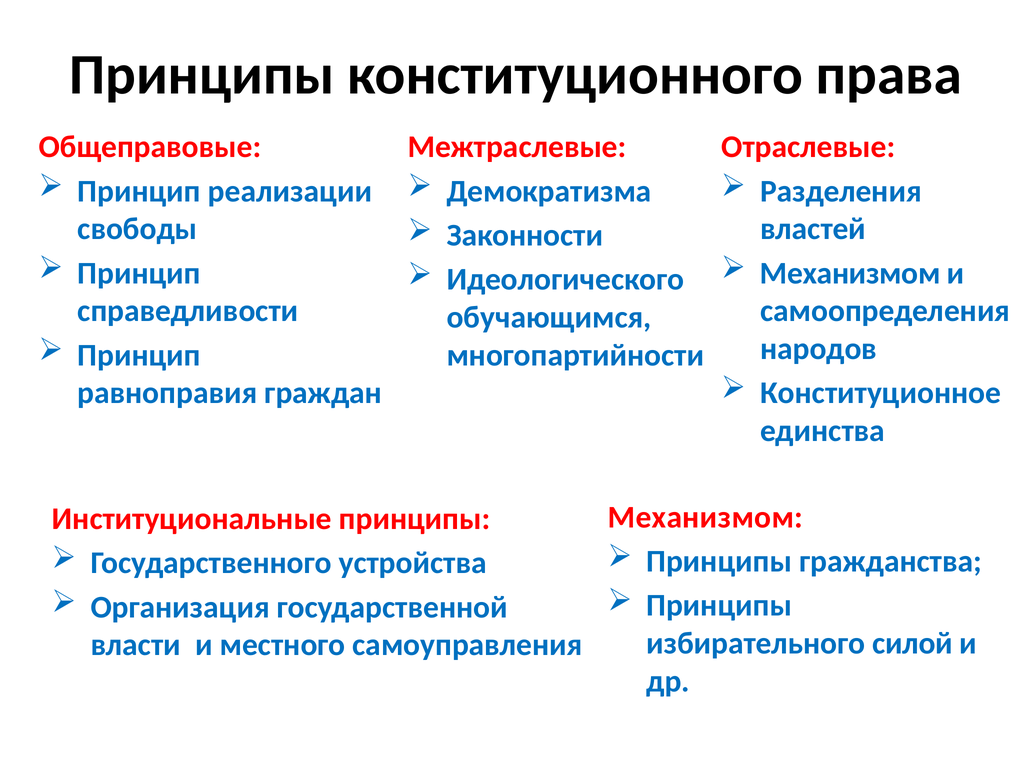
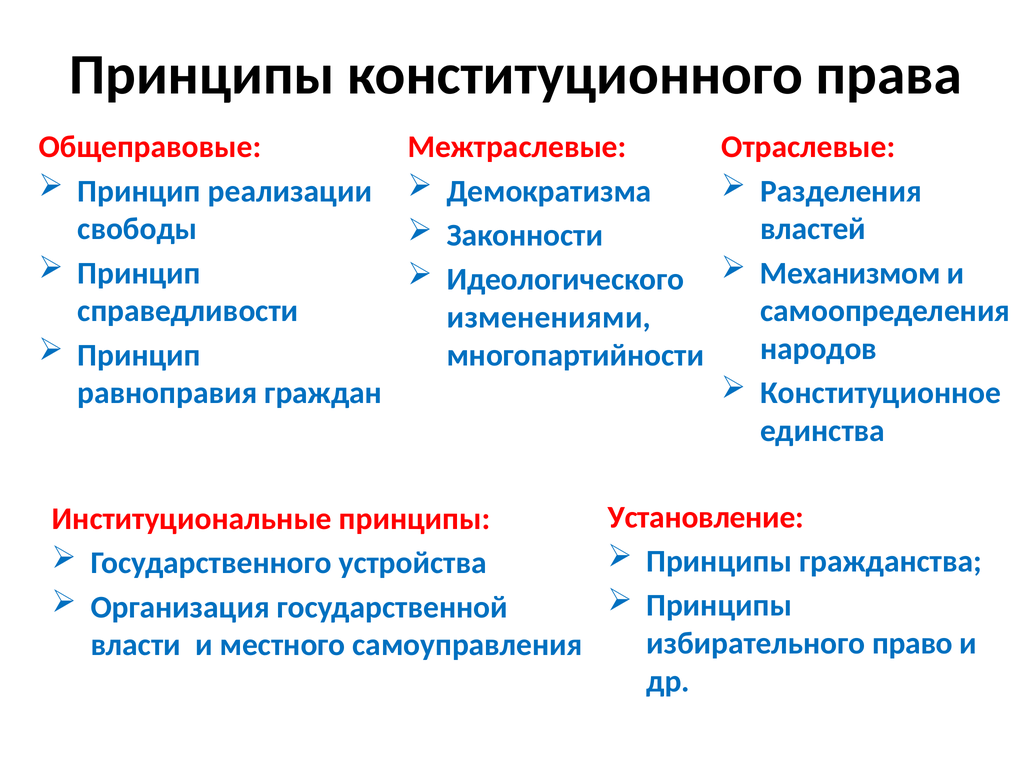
обучающимся: обучающимся -> изменениями
Механизмом at (705, 517): Механизмом -> Установление
силой: силой -> право
